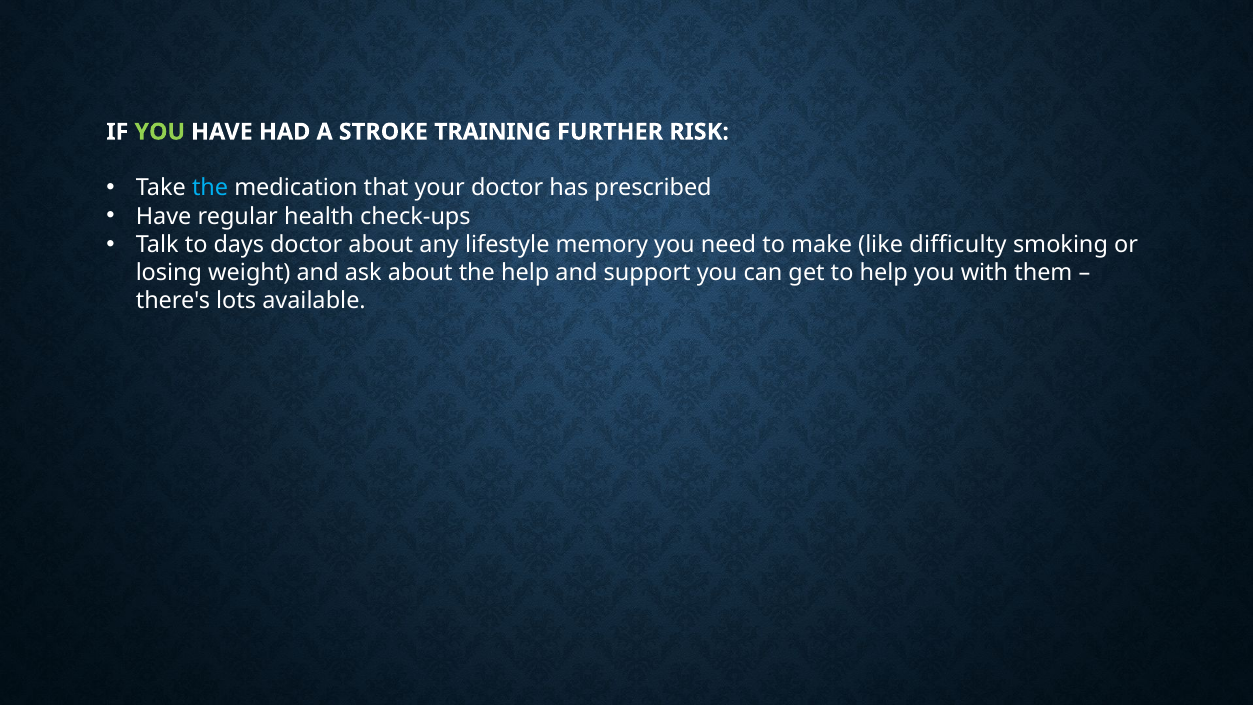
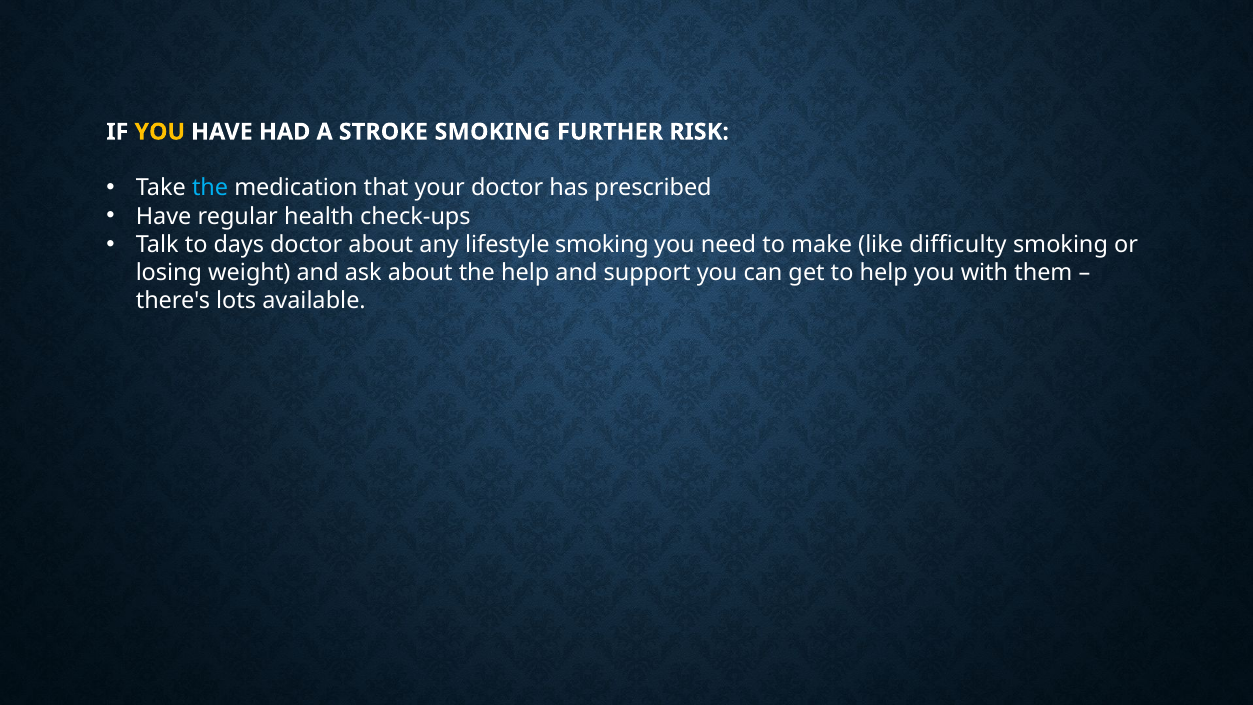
YOU at (160, 132) colour: light green -> yellow
STROKE TRAINING: TRAINING -> SMOKING
lifestyle memory: memory -> smoking
